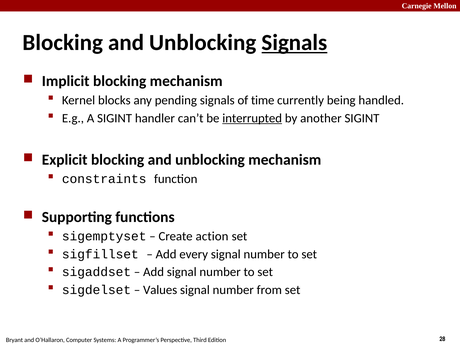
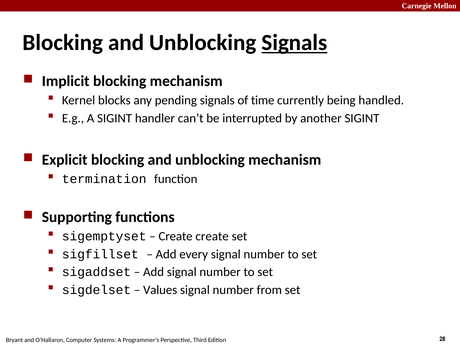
interrupted underline: present -> none
constraints: constraints -> termination
Create action: action -> create
